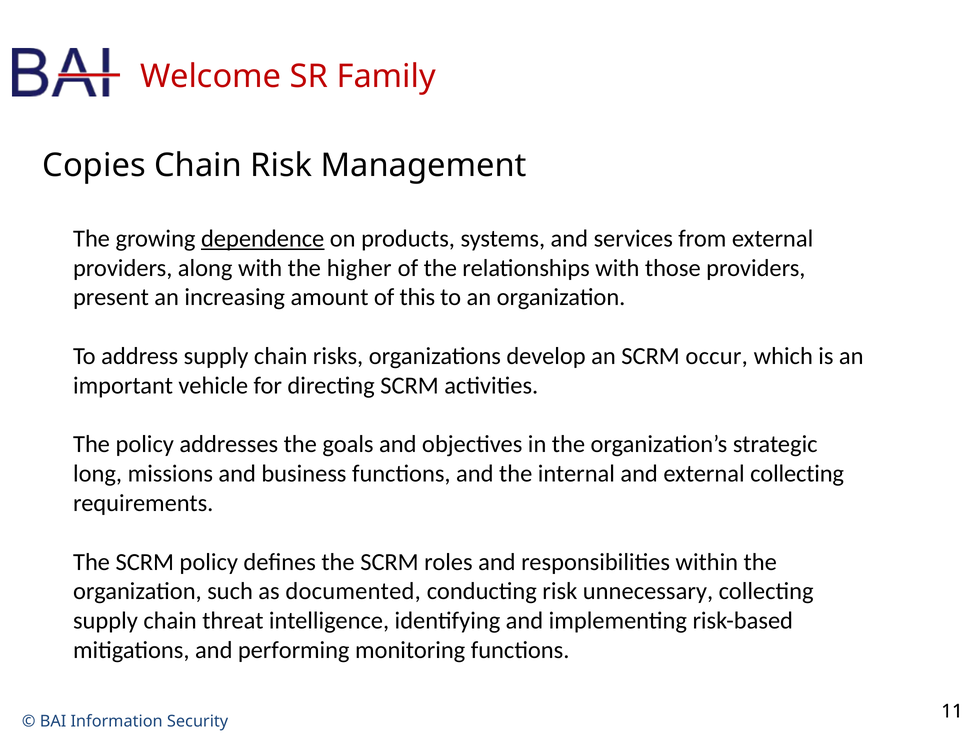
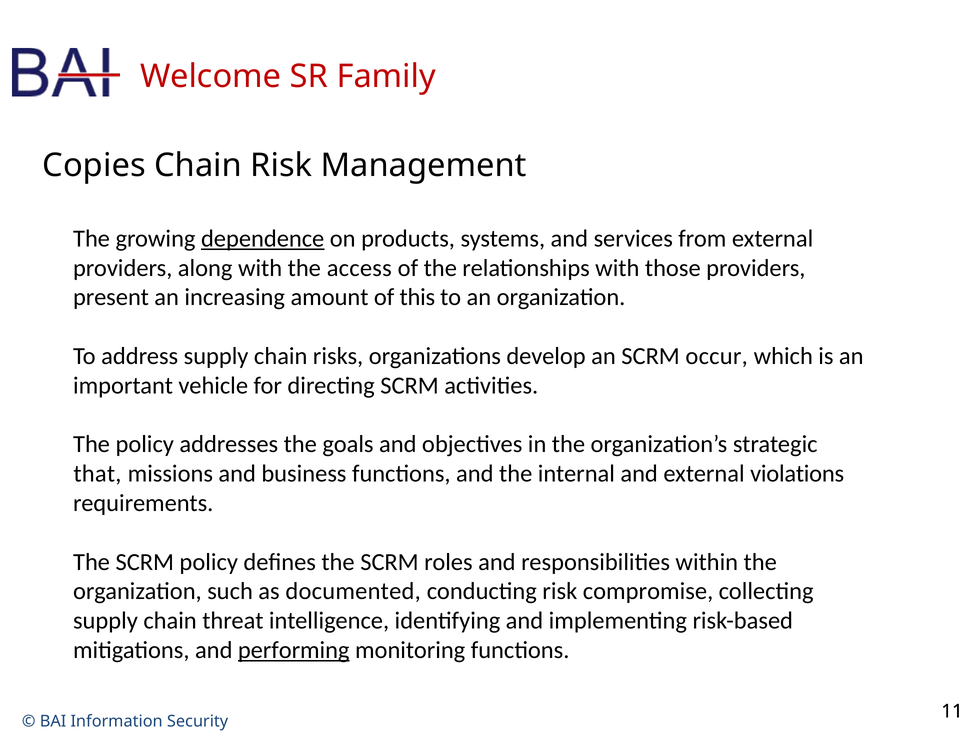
higher: higher -> access
long: long -> that
external collecting: collecting -> violations
unnecessary: unnecessary -> compromise
performing underline: none -> present
